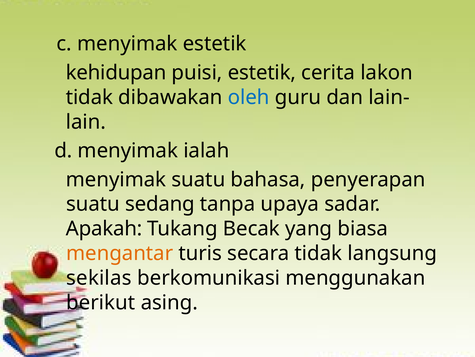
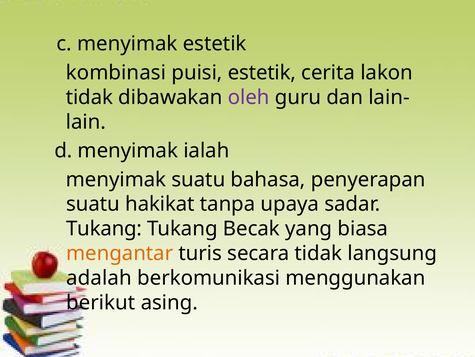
kehidupan: kehidupan -> kombinasi
oleh colour: blue -> purple
sedang: sedang -> hakikat
Apakah at (104, 228): Apakah -> Tukang
sekilas: sekilas -> adalah
